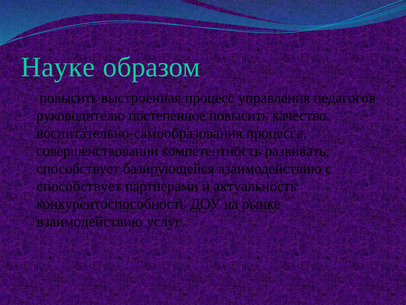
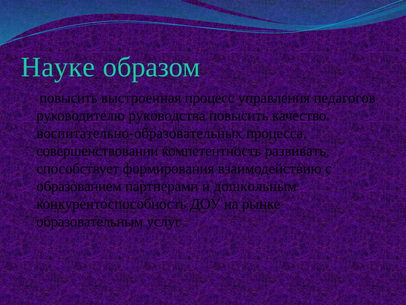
постепенное: постепенное -> руководства
воспитательно-самообразования: воспитательно-самообразования -> воспитательно-образовательных
базирующейся: базирующейся -> формирования
способствует at (79, 186): способствует -> образованием
актуальность: актуальность -> дошкольным
взаимодействию at (90, 221): взаимодействию -> образовательным
